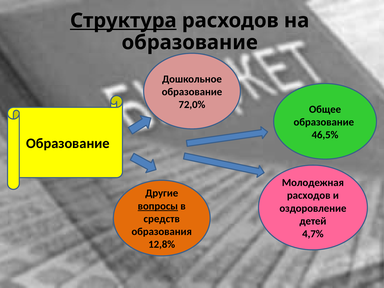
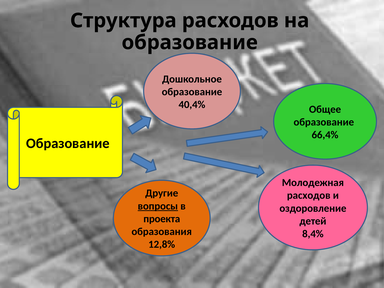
Структура underline: present -> none
72,0%: 72,0% -> 40,4%
46,5%: 46,5% -> 66,4%
средств: средств -> проекта
4,7%: 4,7% -> 8,4%
